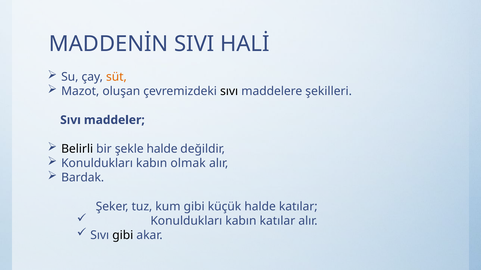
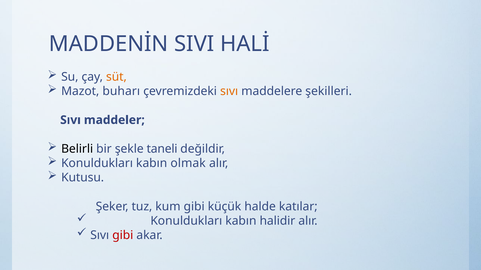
oluşan: oluşan -> buharı
sıvı at (229, 91) colour: black -> orange
şekle halde: halde -> taneli
Bardak: Bardak -> Kutusu
kabın katılar: katılar -> halidir
gibi at (123, 236) colour: black -> red
